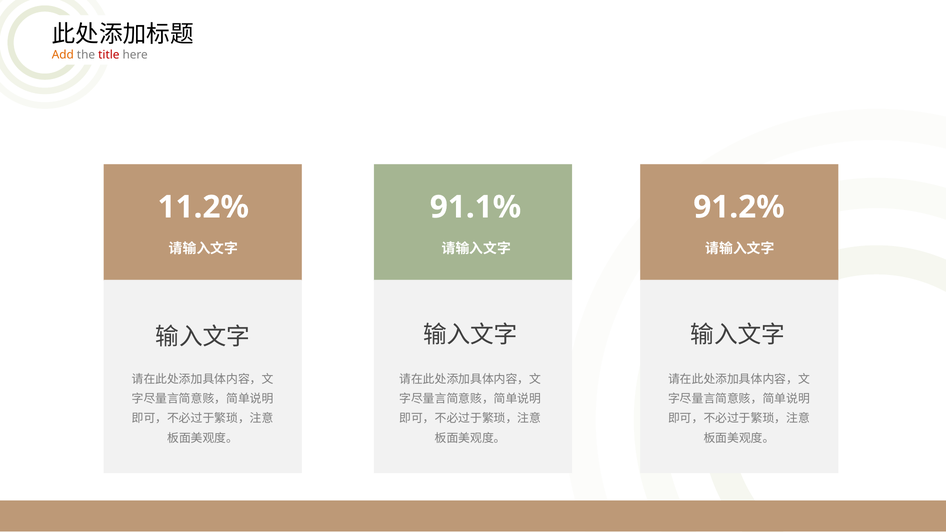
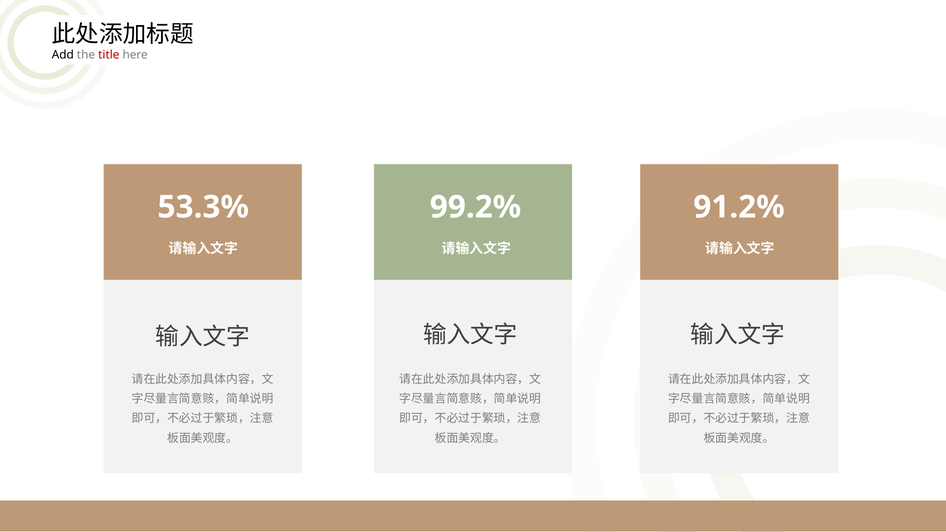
Add colour: orange -> black
11.2%: 11.2% -> 53.3%
91.1%: 91.1% -> 99.2%
